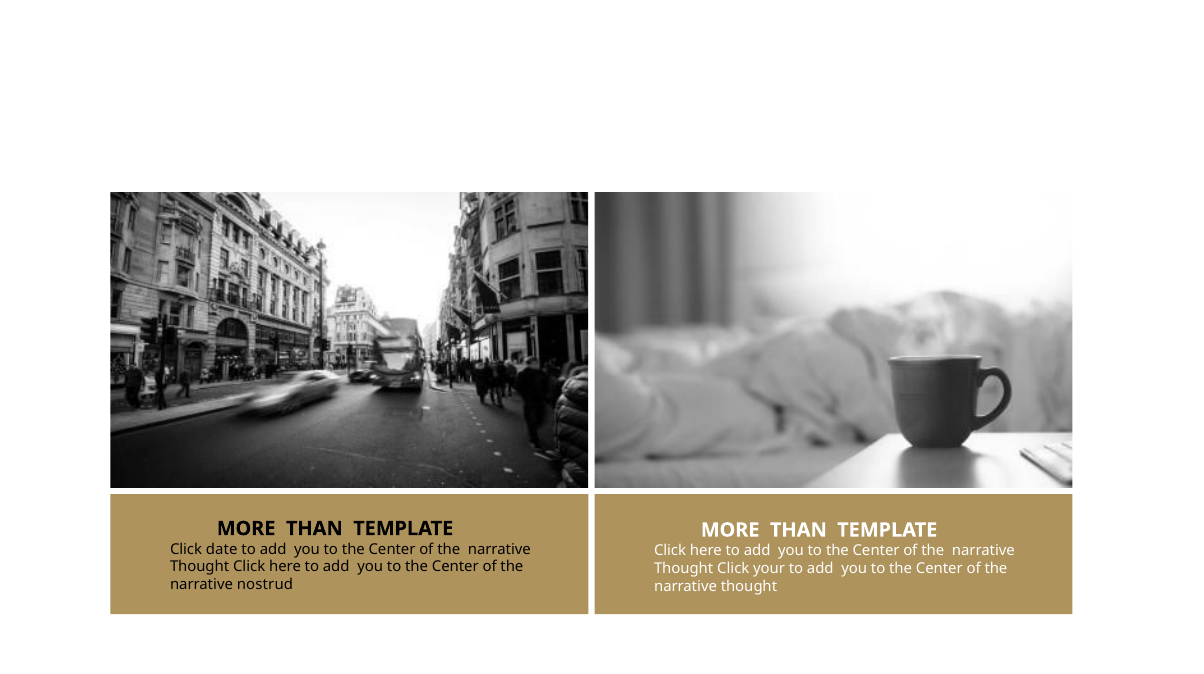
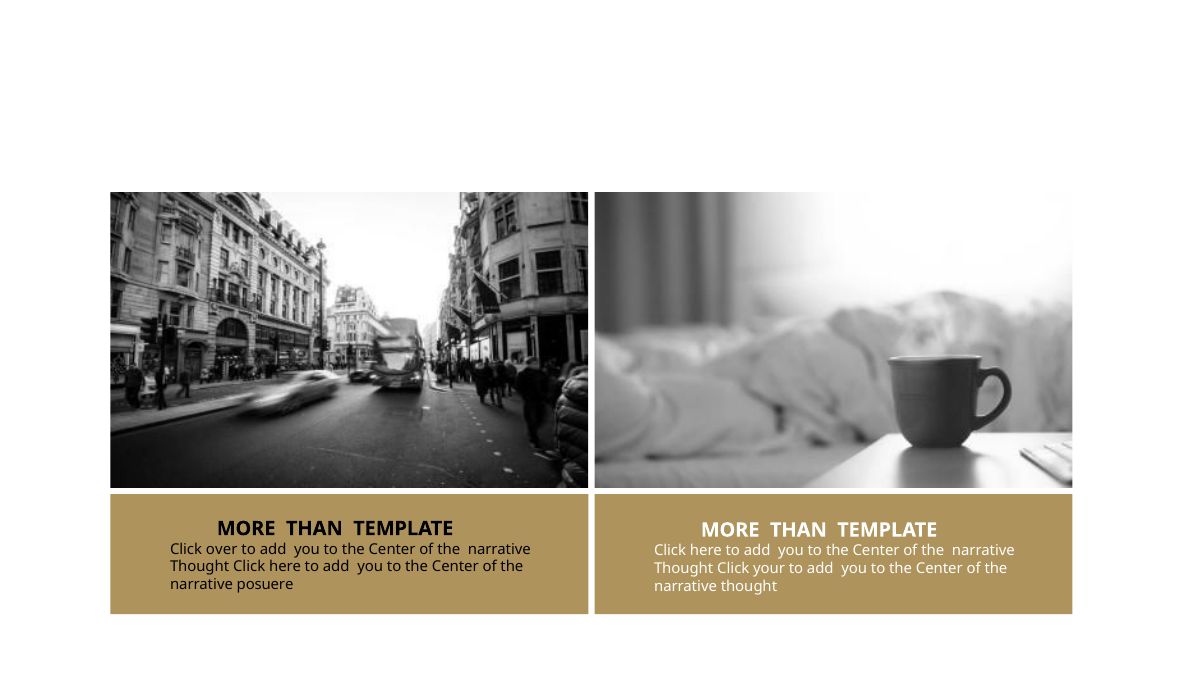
date: date -> over
nostrud: nostrud -> posuere
